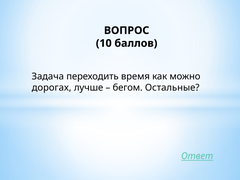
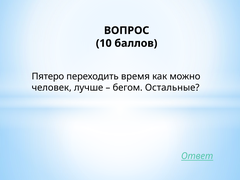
Задача: Задача -> Пятеро
дорогах: дорогах -> человек
